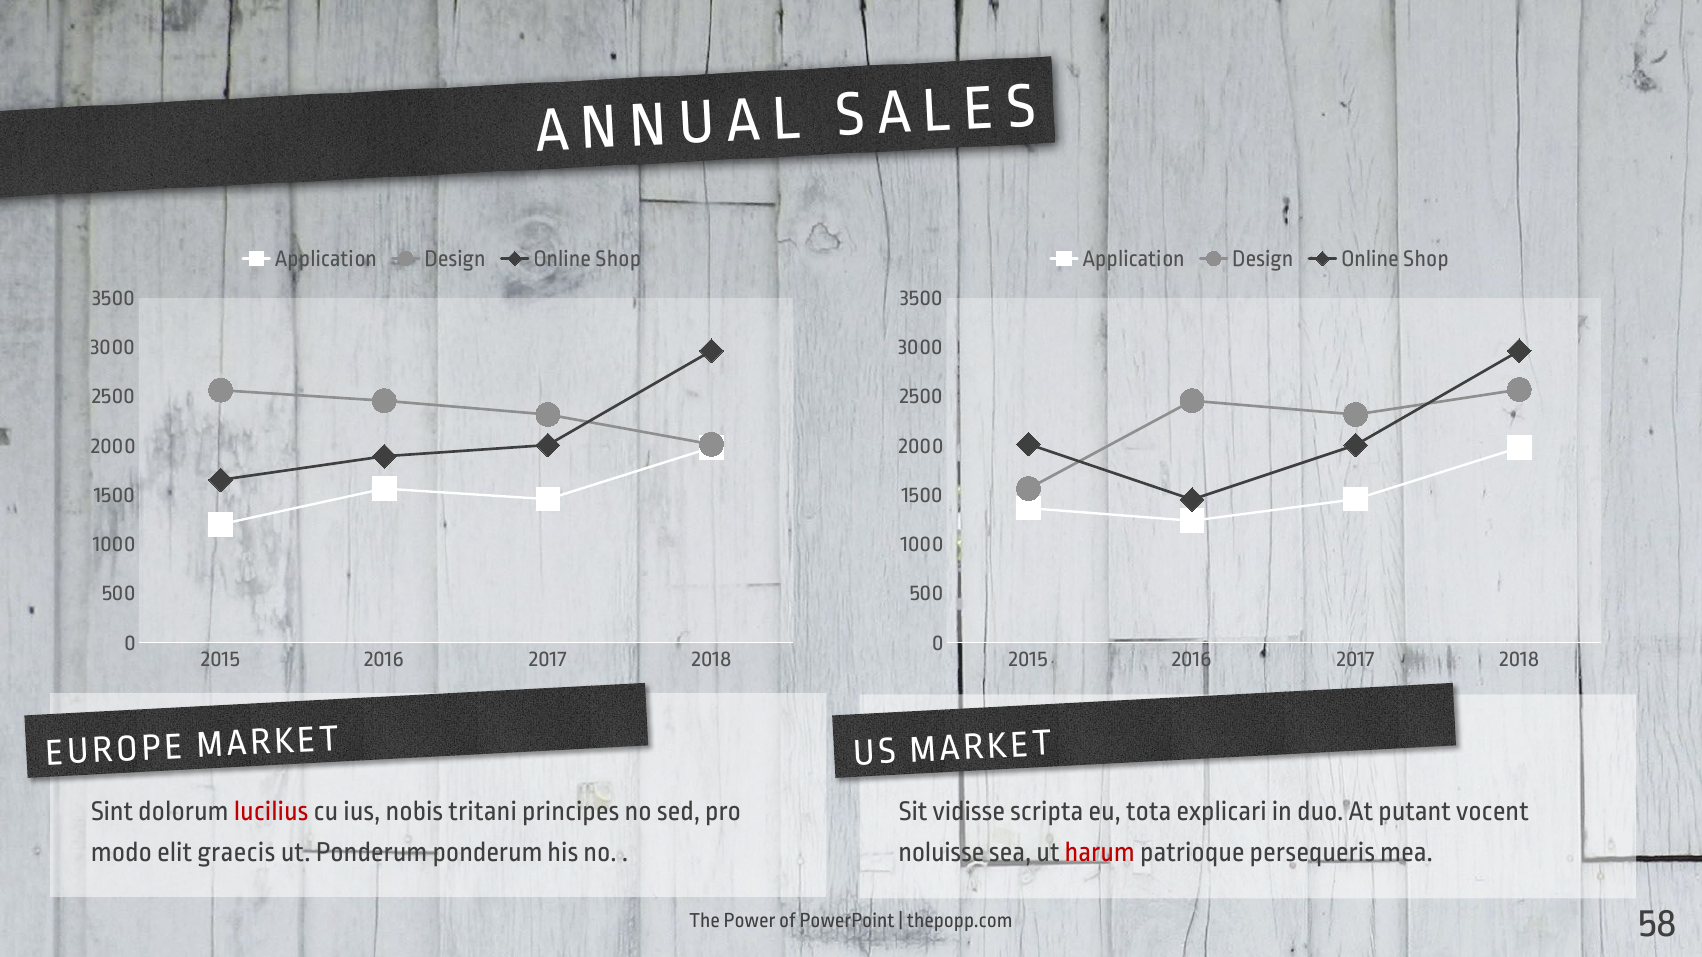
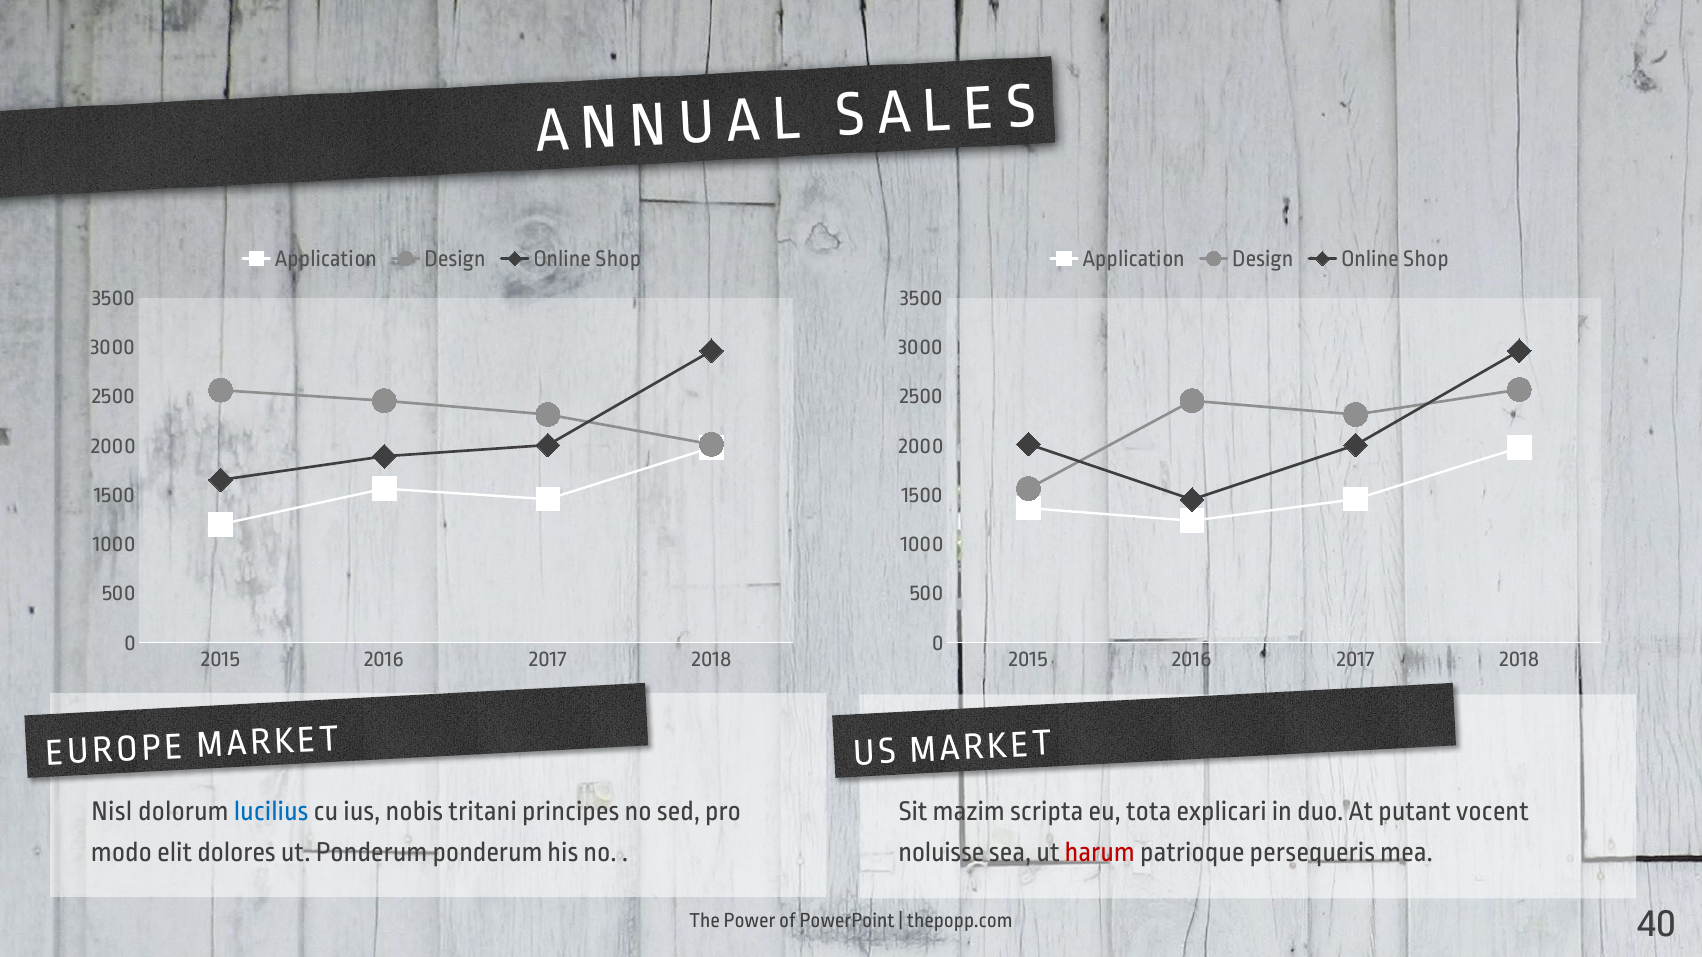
Sint: Sint -> Nisl
lucilius colour: red -> blue
vidisse: vidisse -> mazim
graecis: graecis -> dolores
58: 58 -> 40
